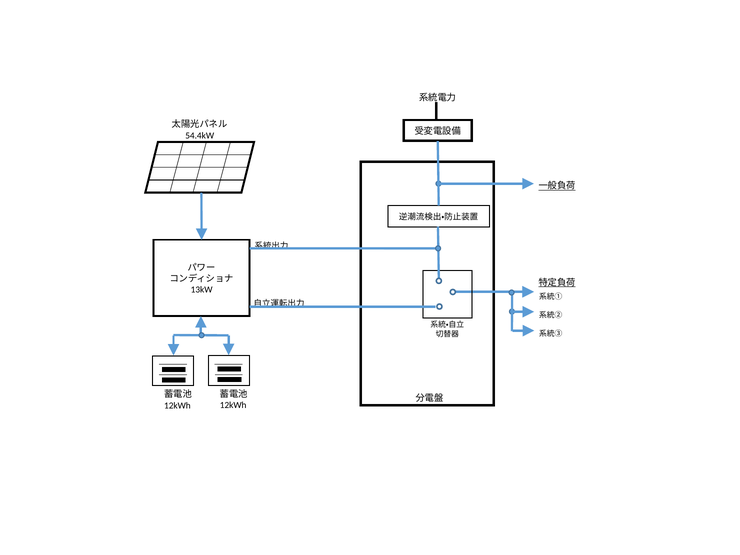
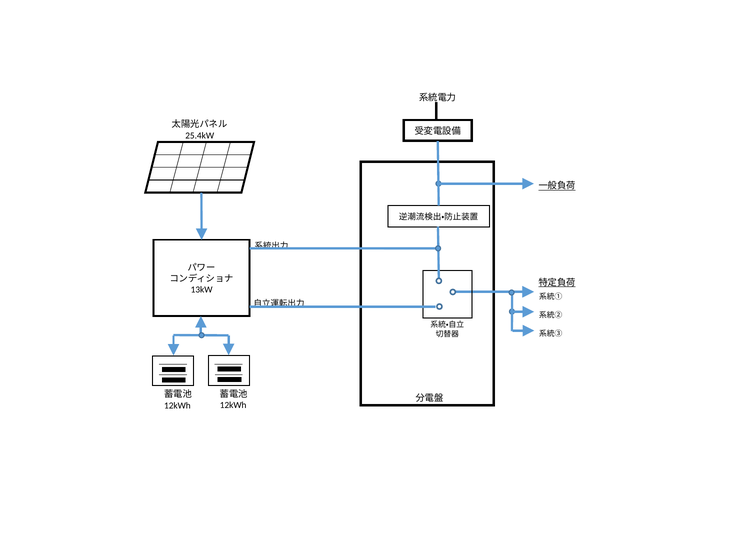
54.4kW: 54.4kW -> 25.4kW
